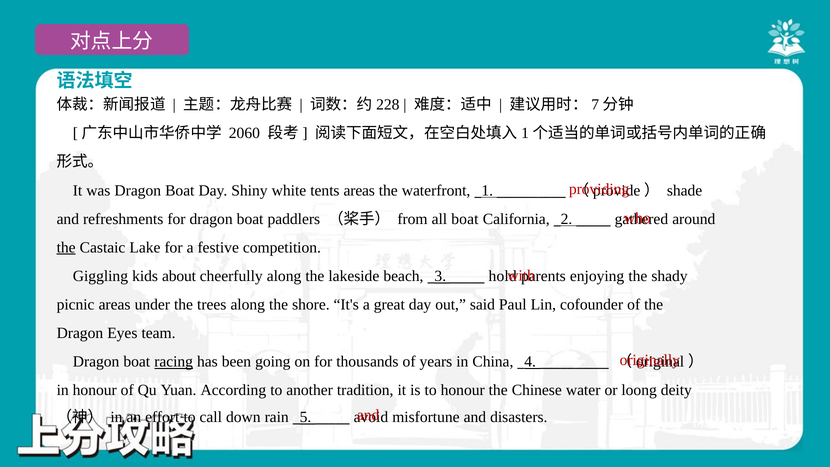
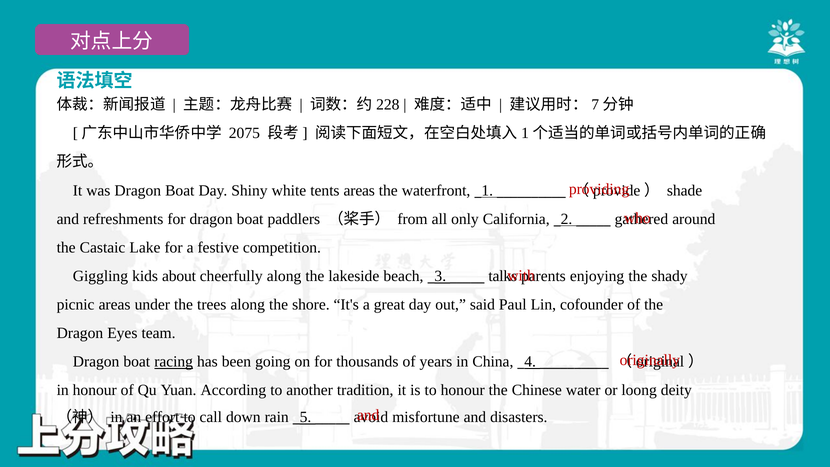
2060: 2060 -> 2075
all boat: boat -> only
the at (66, 247) underline: present -> none
hold: hold -> talks
